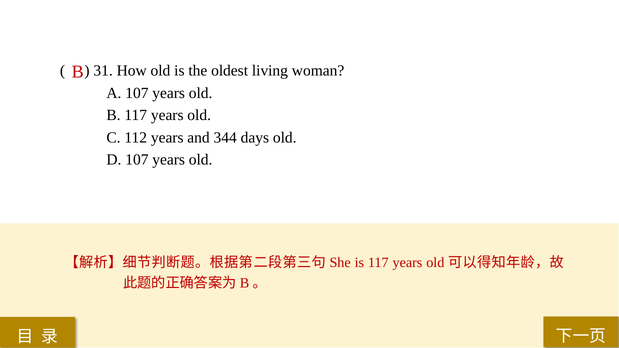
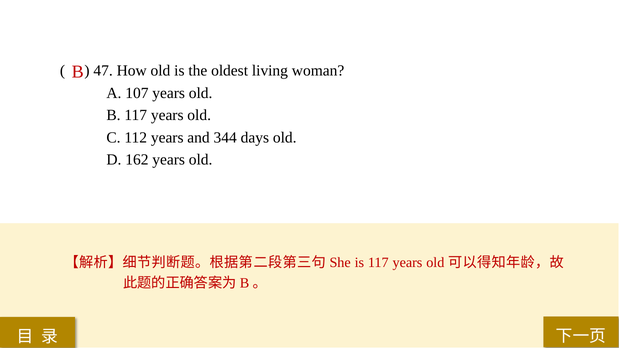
31: 31 -> 47
D 107: 107 -> 162
